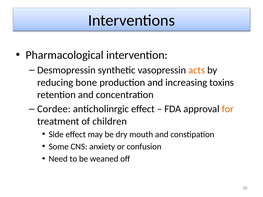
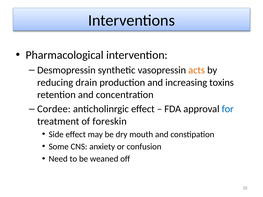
bone: bone -> drain
for colour: orange -> blue
children: children -> foreskin
